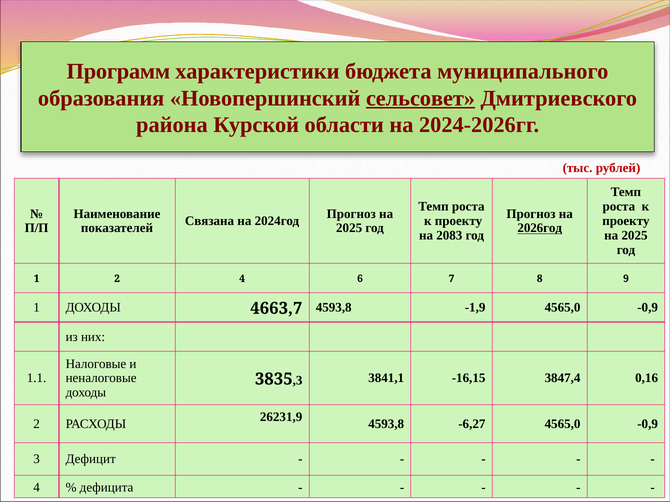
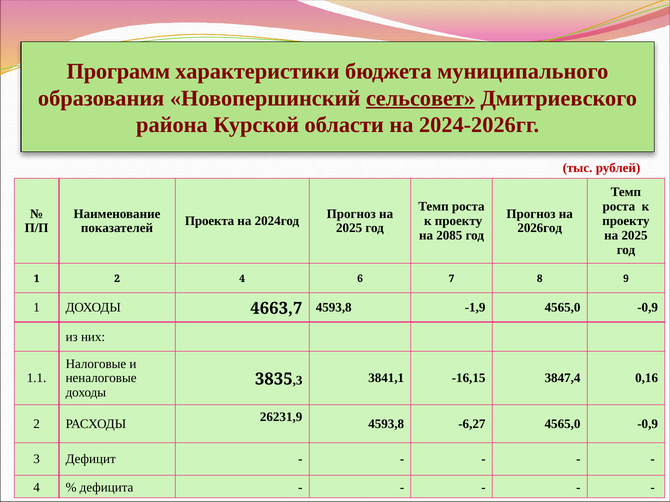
Связана: Связана -> Проекта
2026год underline: present -> none
2083: 2083 -> 2085
